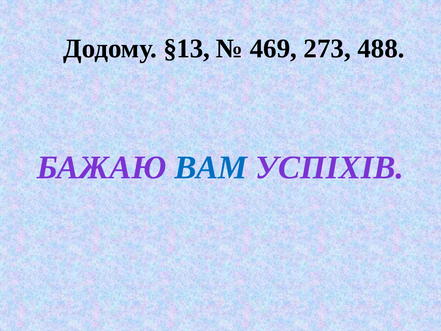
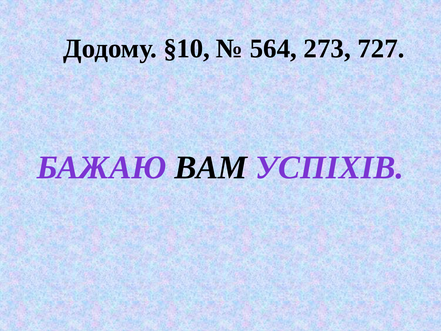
§13: §13 -> §10
469: 469 -> 564
488: 488 -> 727
ВАМ colour: blue -> black
